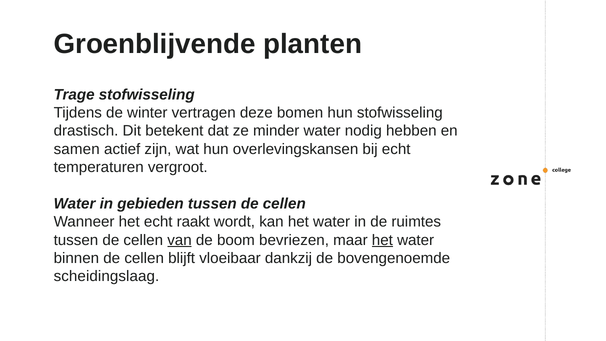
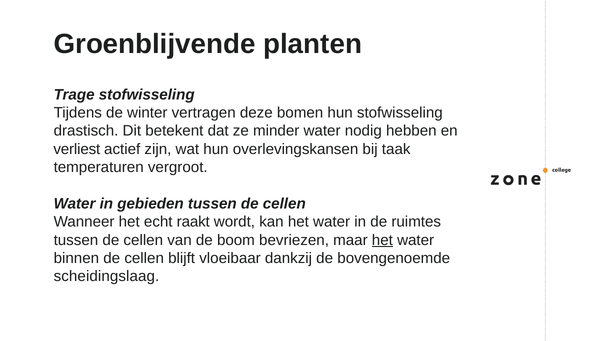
samen: samen -> verliest
bij echt: echt -> taak
van underline: present -> none
